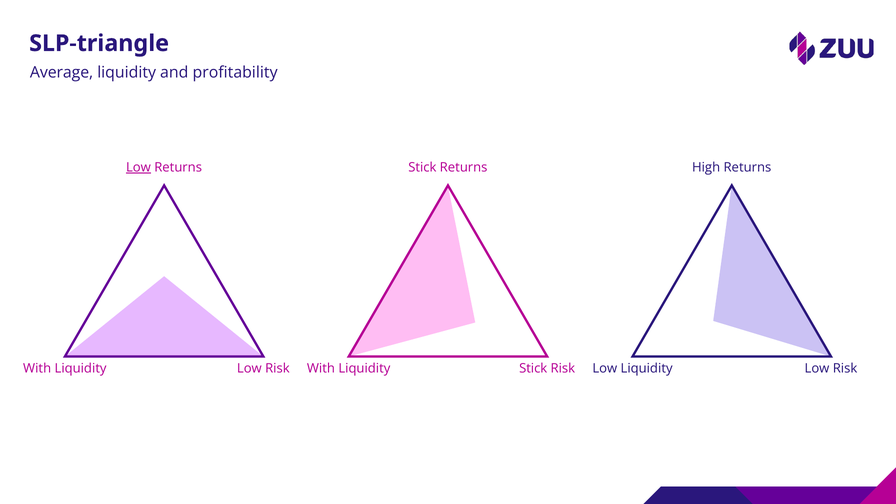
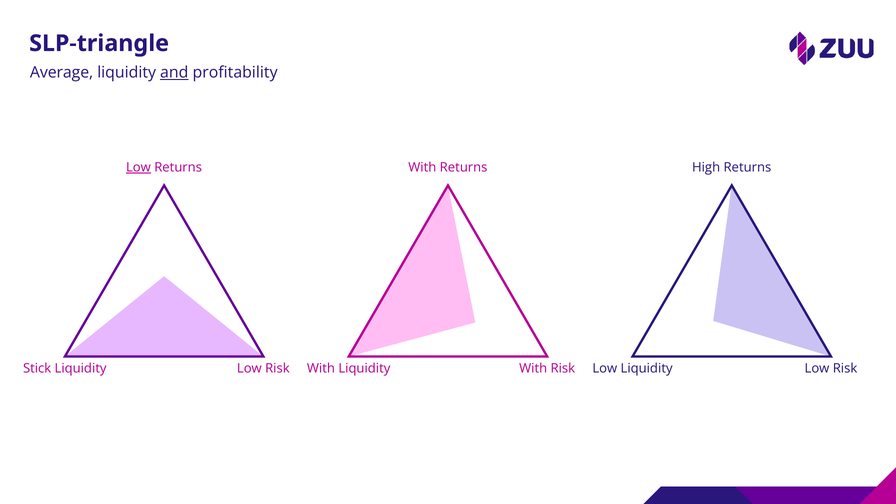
and underline: none -> present
Returns Stick: Stick -> With
With at (37, 369): With -> Stick
Low Risk Stick: Stick -> With
